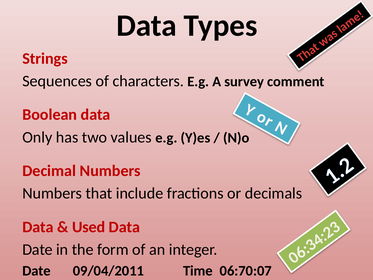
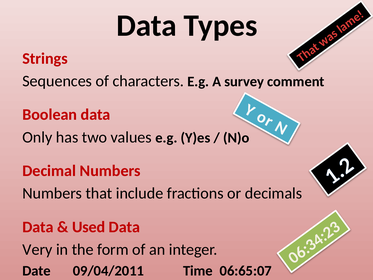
Date at (37, 249): Date -> Very
06:70:07: 06:70:07 -> 06:65:07
